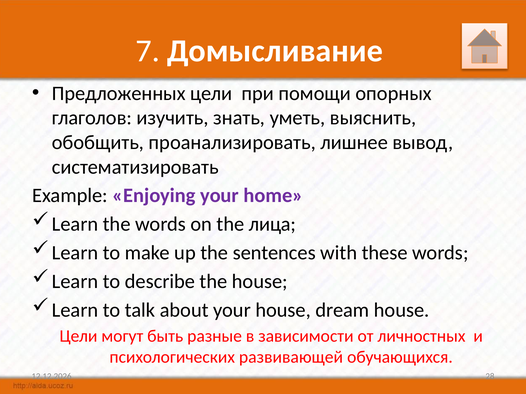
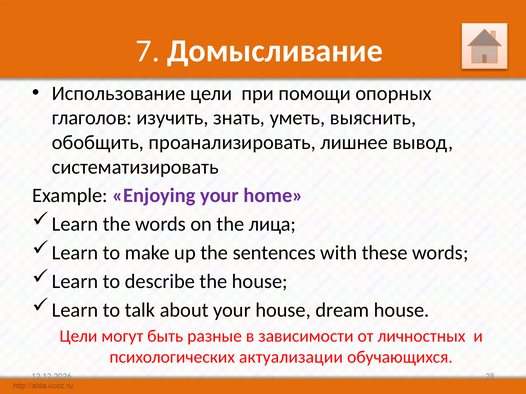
Предложенных: Предложенных -> Использование
развивающей: развивающей -> актуализации
